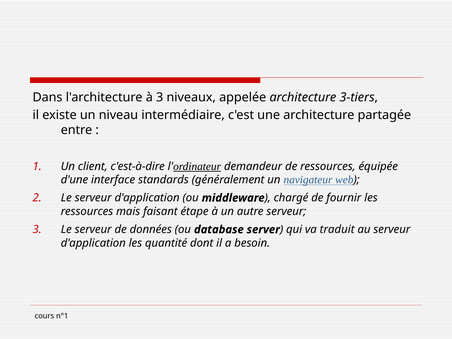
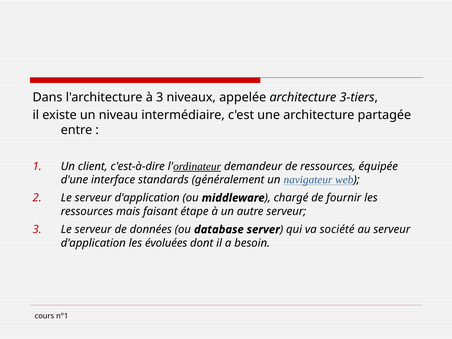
traduit: traduit -> société
quantité: quantité -> évoluées
